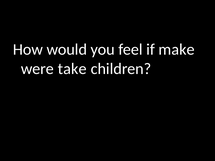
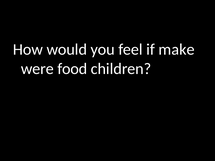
take: take -> food
